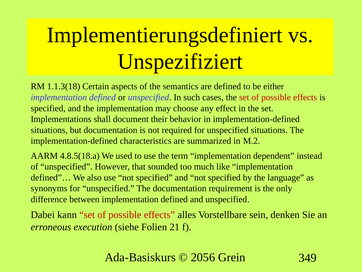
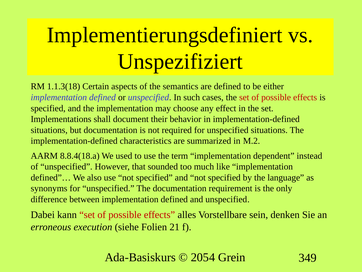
4.8.5(18.a: 4.8.5(18.a -> 8.8.4(18.a
2056: 2056 -> 2054
